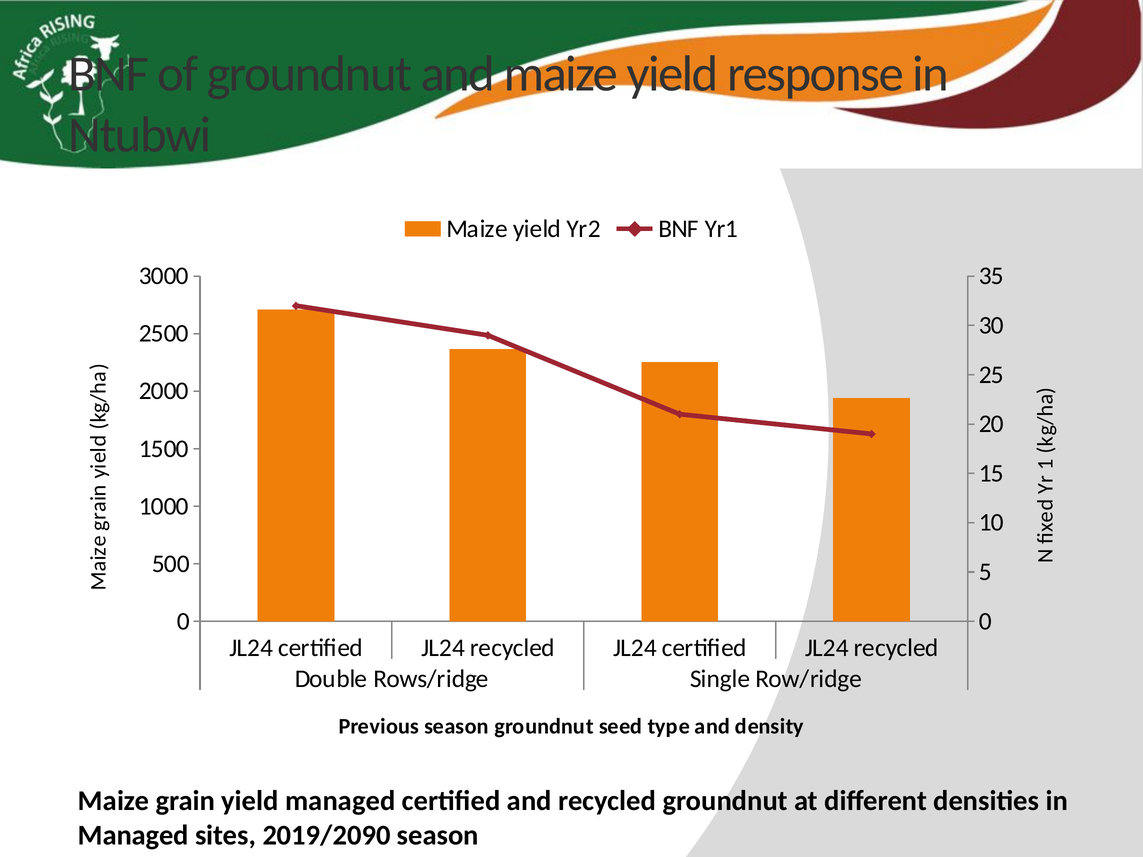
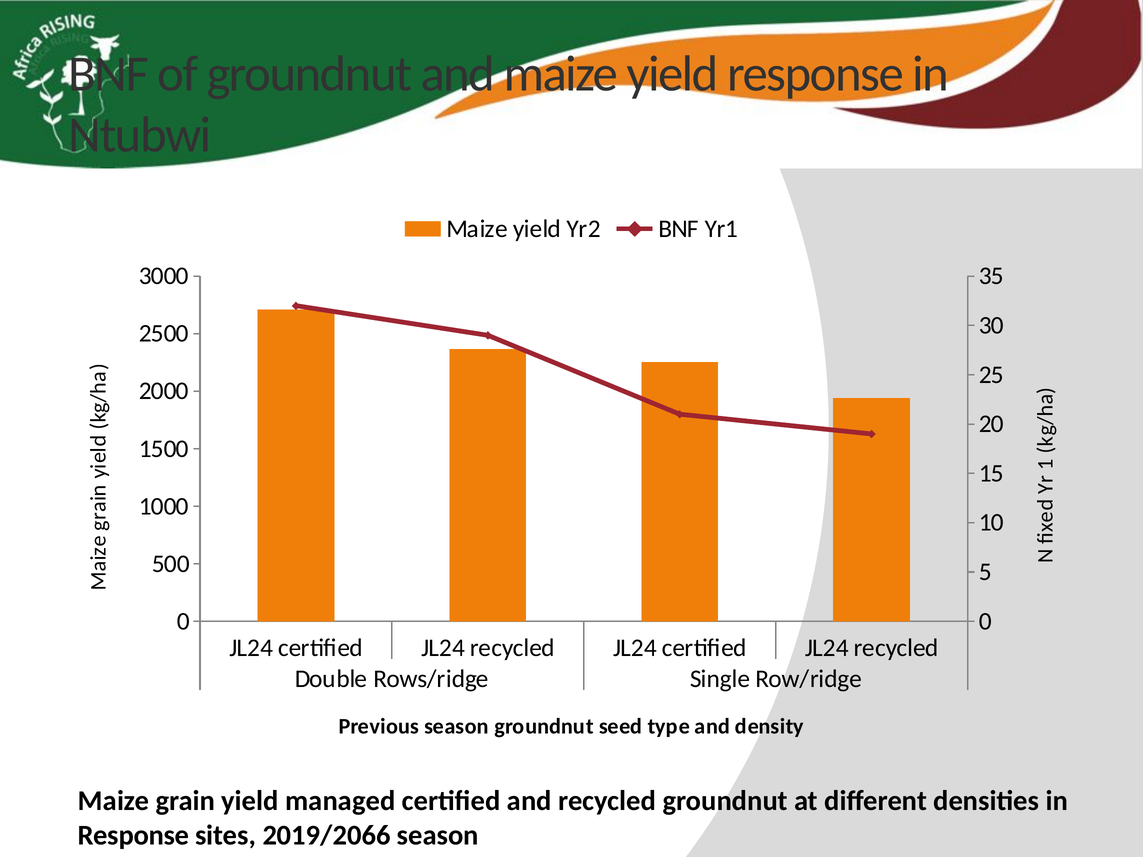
Managed at (133, 835): Managed -> Response
2019/2090: 2019/2090 -> 2019/2066
